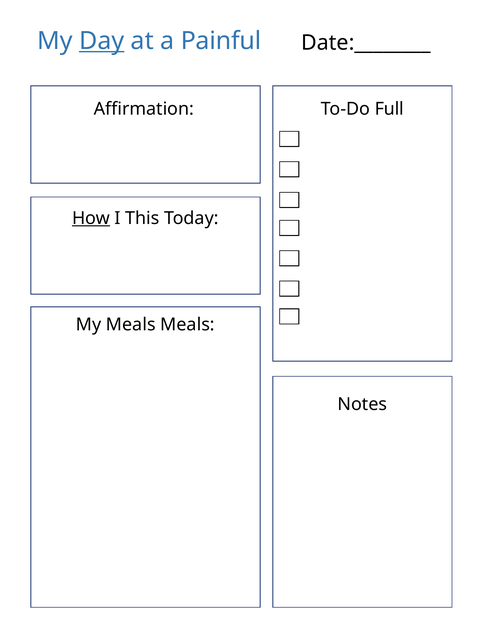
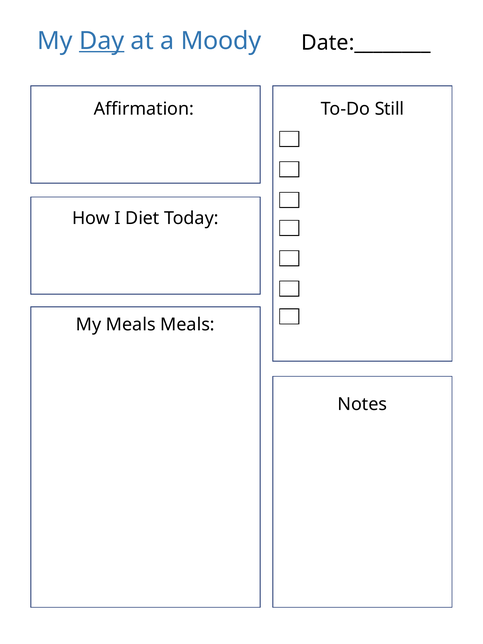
Painful: Painful -> Moody
Full: Full -> Still
How underline: present -> none
This: This -> Diet
